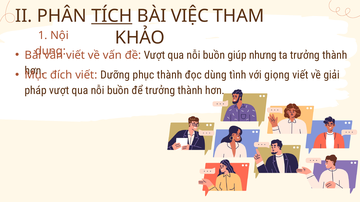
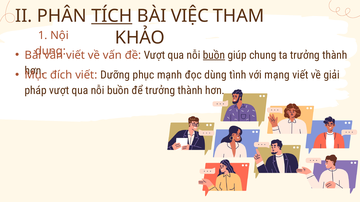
buồn at (214, 55) underline: none -> present
nhưng: nhưng -> chung
phục thành: thành -> mạnh
giọng: giọng -> mạng
